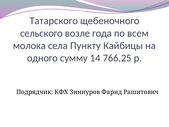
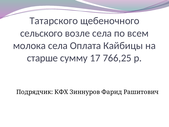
возле года: года -> села
Пункту: Пункту -> Оплата
одного: одного -> старше
14: 14 -> 17
